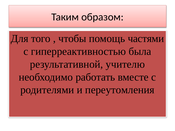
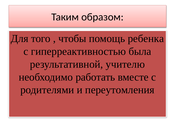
частями: частями -> ребенка
